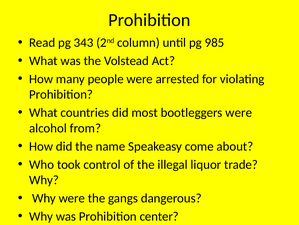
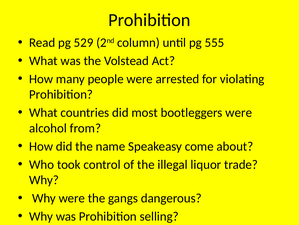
343: 343 -> 529
985: 985 -> 555
center: center -> selling
